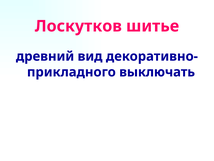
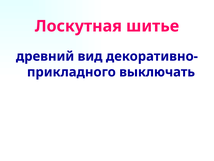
Лоскутков: Лоскутков -> Лоскутная
